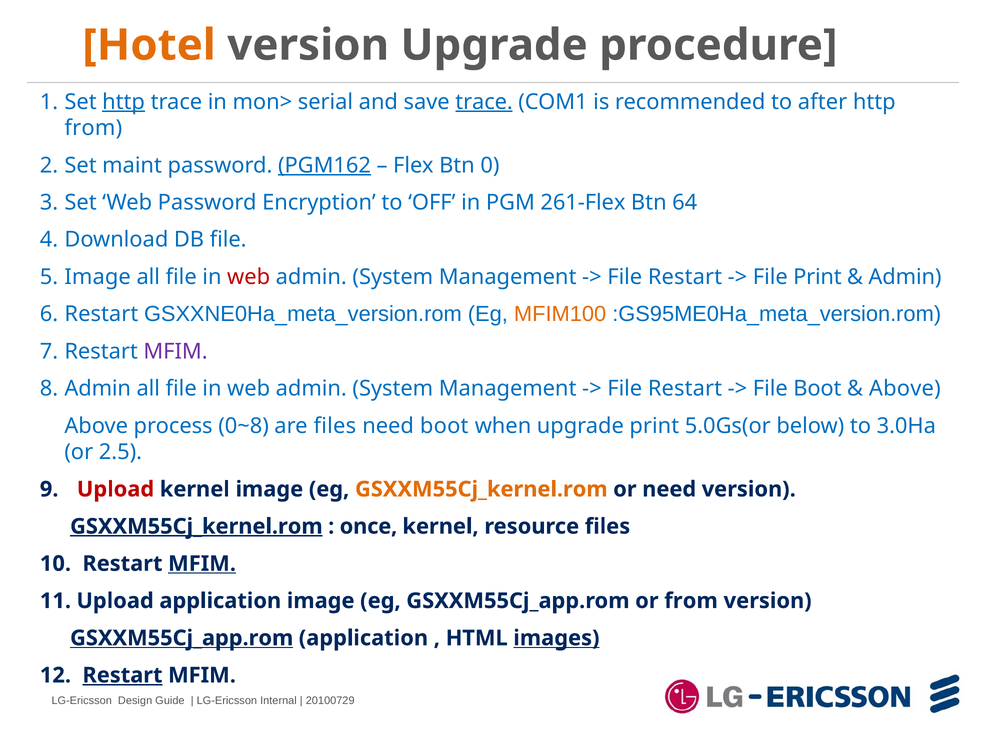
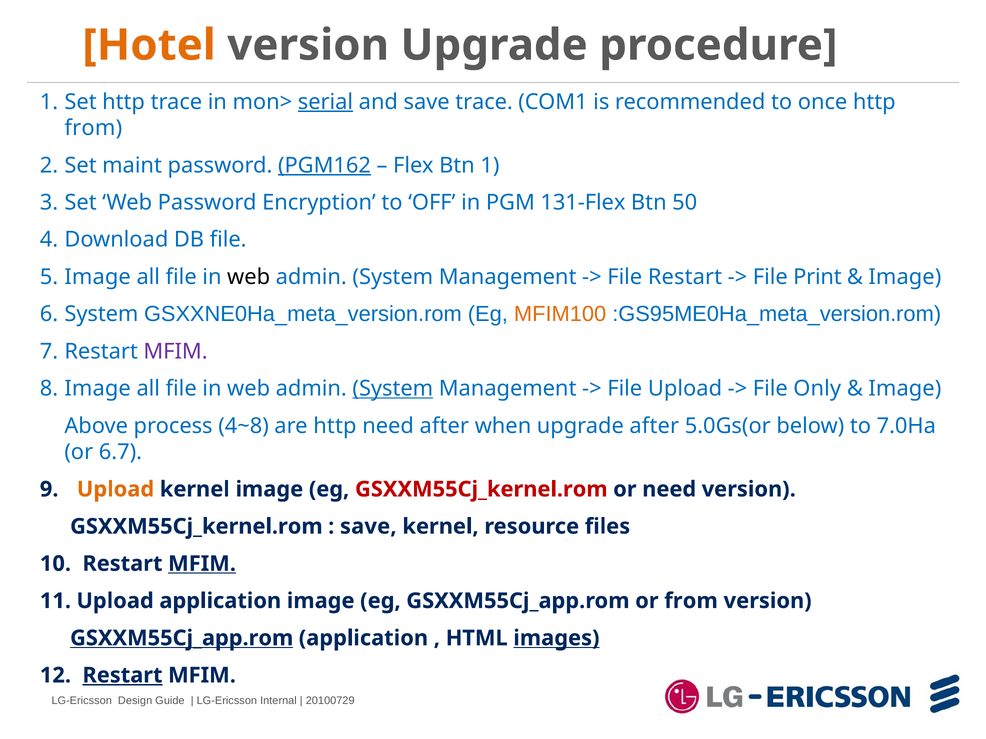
http at (124, 102) underline: present -> none
serial underline: none -> present
trace at (484, 102) underline: present -> none
after: after -> once
Btn 0: 0 -> 1
261-Flex: 261-Flex -> 131-Flex
64: 64 -> 50
web at (249, 277) colour: red -> black
Admin at (905, 277): Admin -> Image
Restart at (101, 314): Restart -> System
Admin at (98, 389): Admin -> Image
System at (393, 389) underline: none -> present
Restart at (685, 389): Restart -> Upload
File Boot: Boot -> Only
Above at (905, 389): Above -> Image
0~8: 0~8 -> 4~8
are files: files -> http
need boot: boot -> after
upgrade print: print -> after
3.0Ha: 3.0Ha -> 7.0Ha
2.5: 2.5 -> 6.7
Upload at (116, 490) colour: red -> orange
GSXXM55Cj_kernel.rom at (481, 490) colour: orange -> red
GSXXM55Cj_kernel.rom at (196, 527) underline: present -> none
once at (368, 527): once -> save
